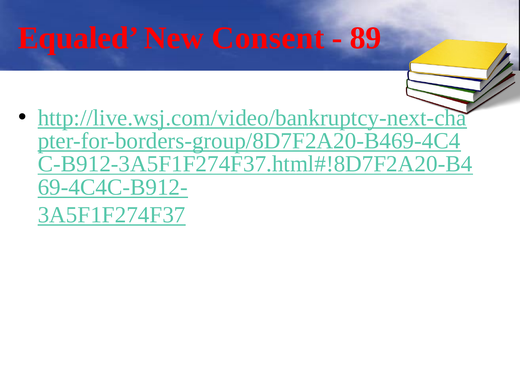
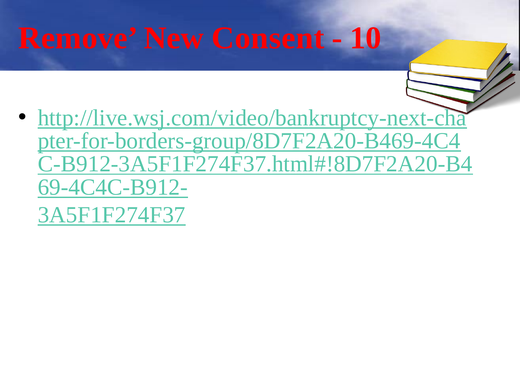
Equaled: Equaled -> Remove
89: 89 -> 10
